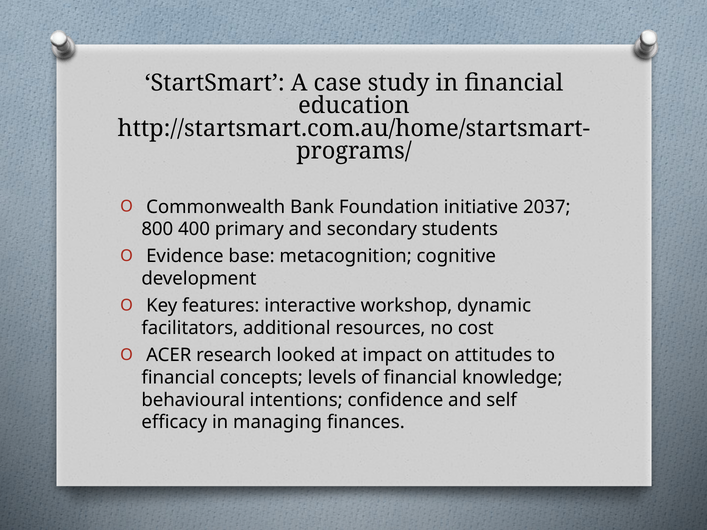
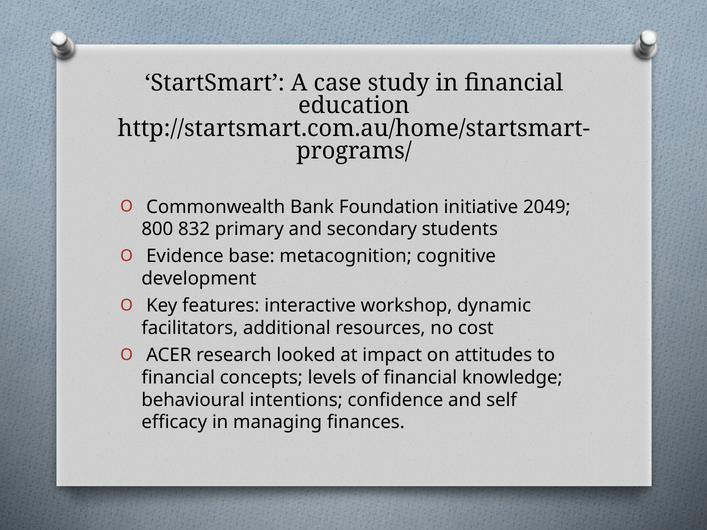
2037: 2037 -> 2049
400: 400 -> 832
